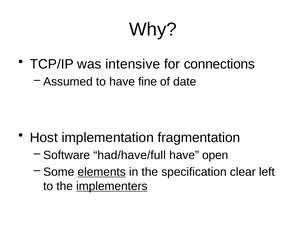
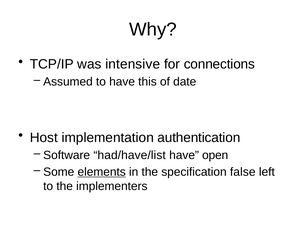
fine: fine -> this
fragmentation: fragmentation -> authentication
had/have/full: had/have/full -> had/have/list
clear: clear -> false
implementers underline: present -> none
